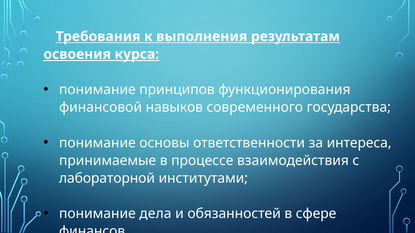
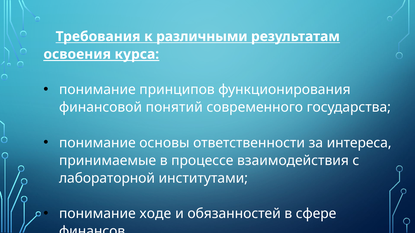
выполнения: выполнения -> различными
навыков: навыков -> понятий
дела: дела -> ходе
